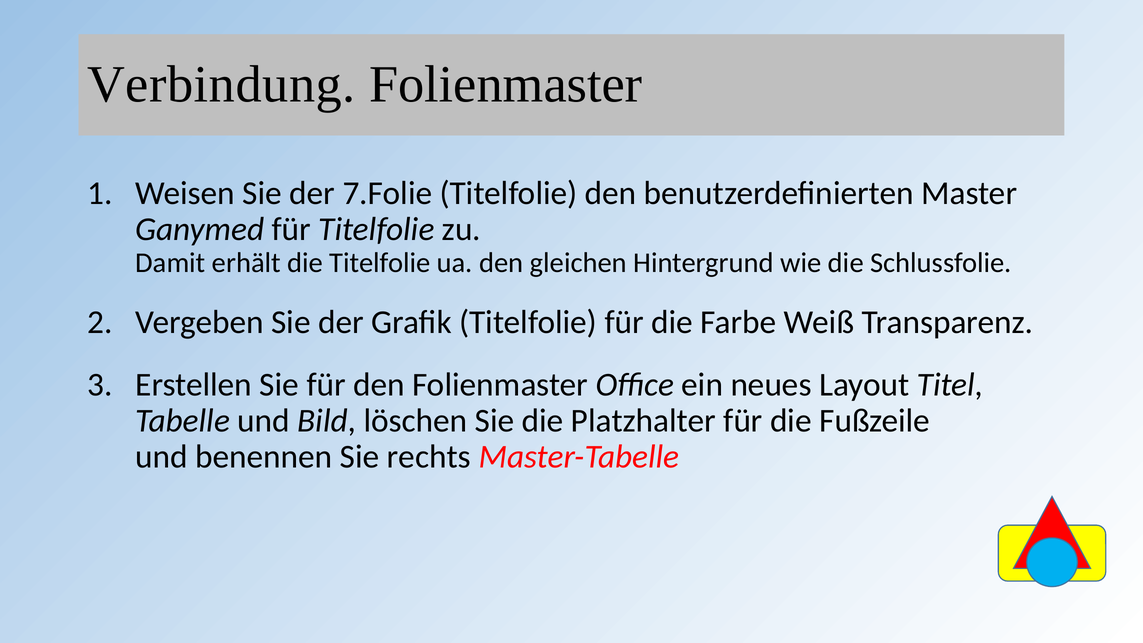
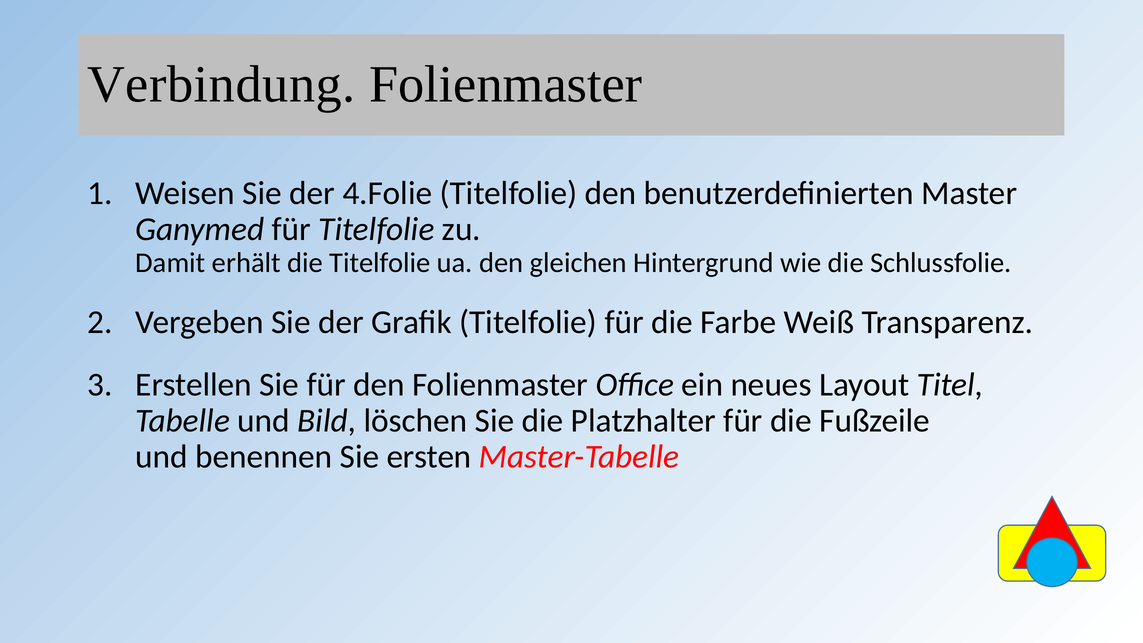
7.Folie: 7.Folie -> 4.Folie
rechts: rechts -> ersten
